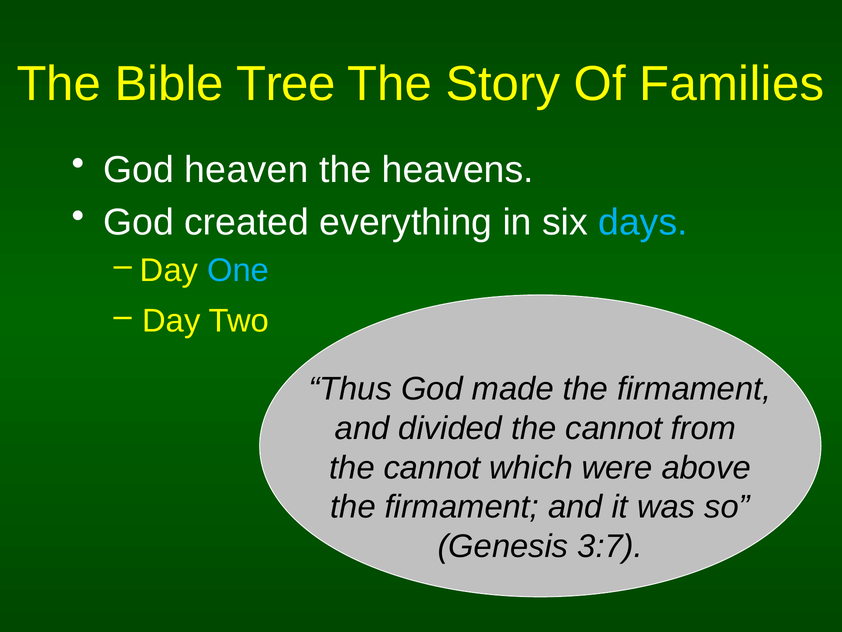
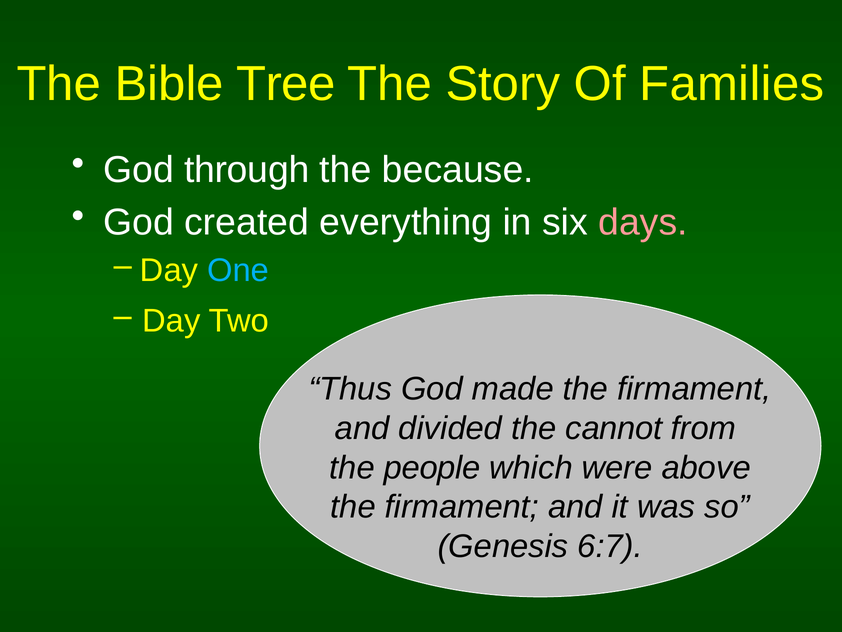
heaven: heaven -> through
heavens: heavens -> because
days colour: light blue -> pink
cannot at (432, 467): cannot -> people
3:7: 3:7 -> 6:7
